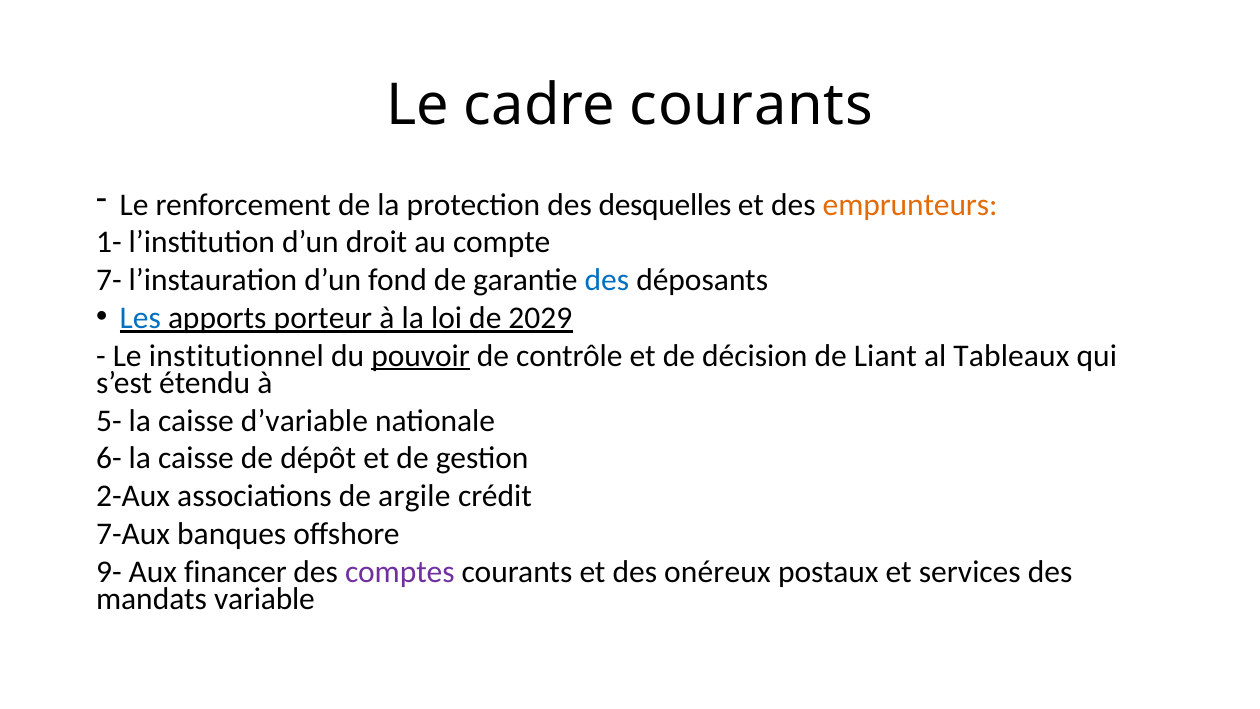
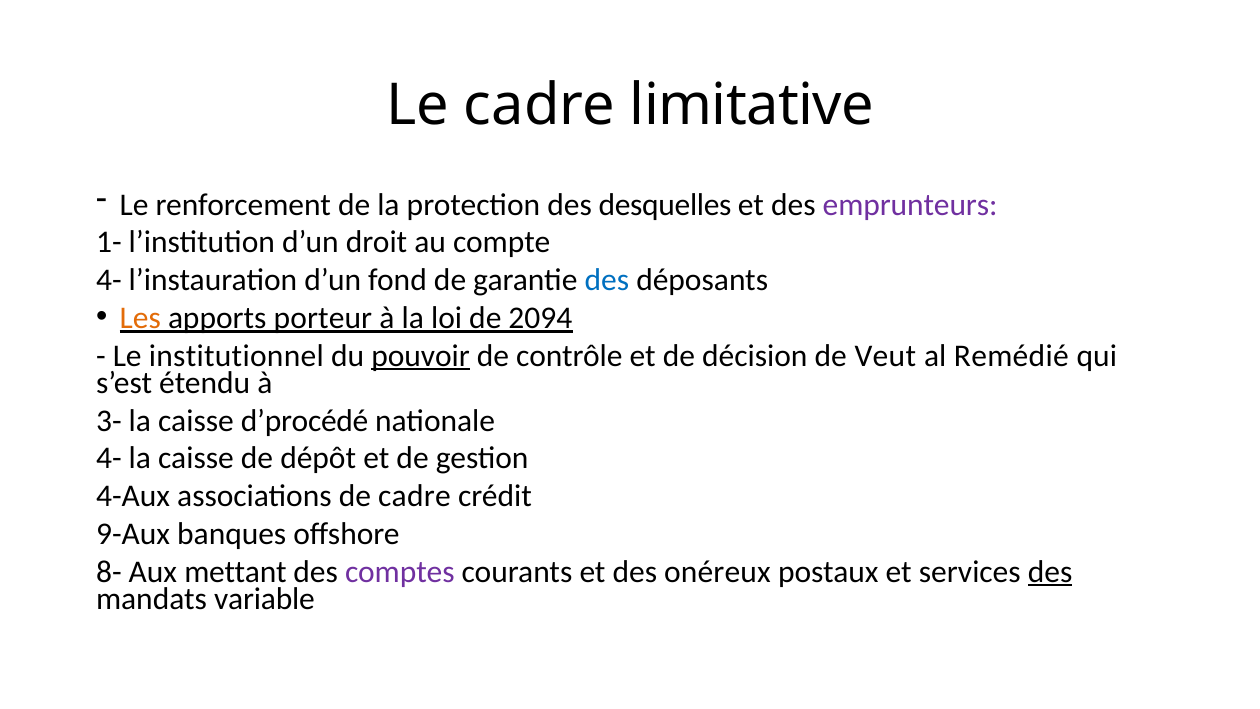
cadre courants: courants -> limitative
emprunteurs colour: orange -> purple
7- at (109, 280): 7- -> 4-
Les colour: blue -> orange
2029: 2029 -> 2094
Liant: Liant -> Veut
Tableaux: Tableaux -> Remédié
5-: 5- -> 3-
d’variable: d’variable -> d’procédé
6- at (109, 458): 6- -> 4-
2-Aux: 2-Aux -> 4-Aux
de argile: argile -> cadre
7-Aux: 7-Aux -> 9-Aux
9-: 9- -> 8-
financer: financer -> mettant
des at (1050, 572) underline: none -> present
